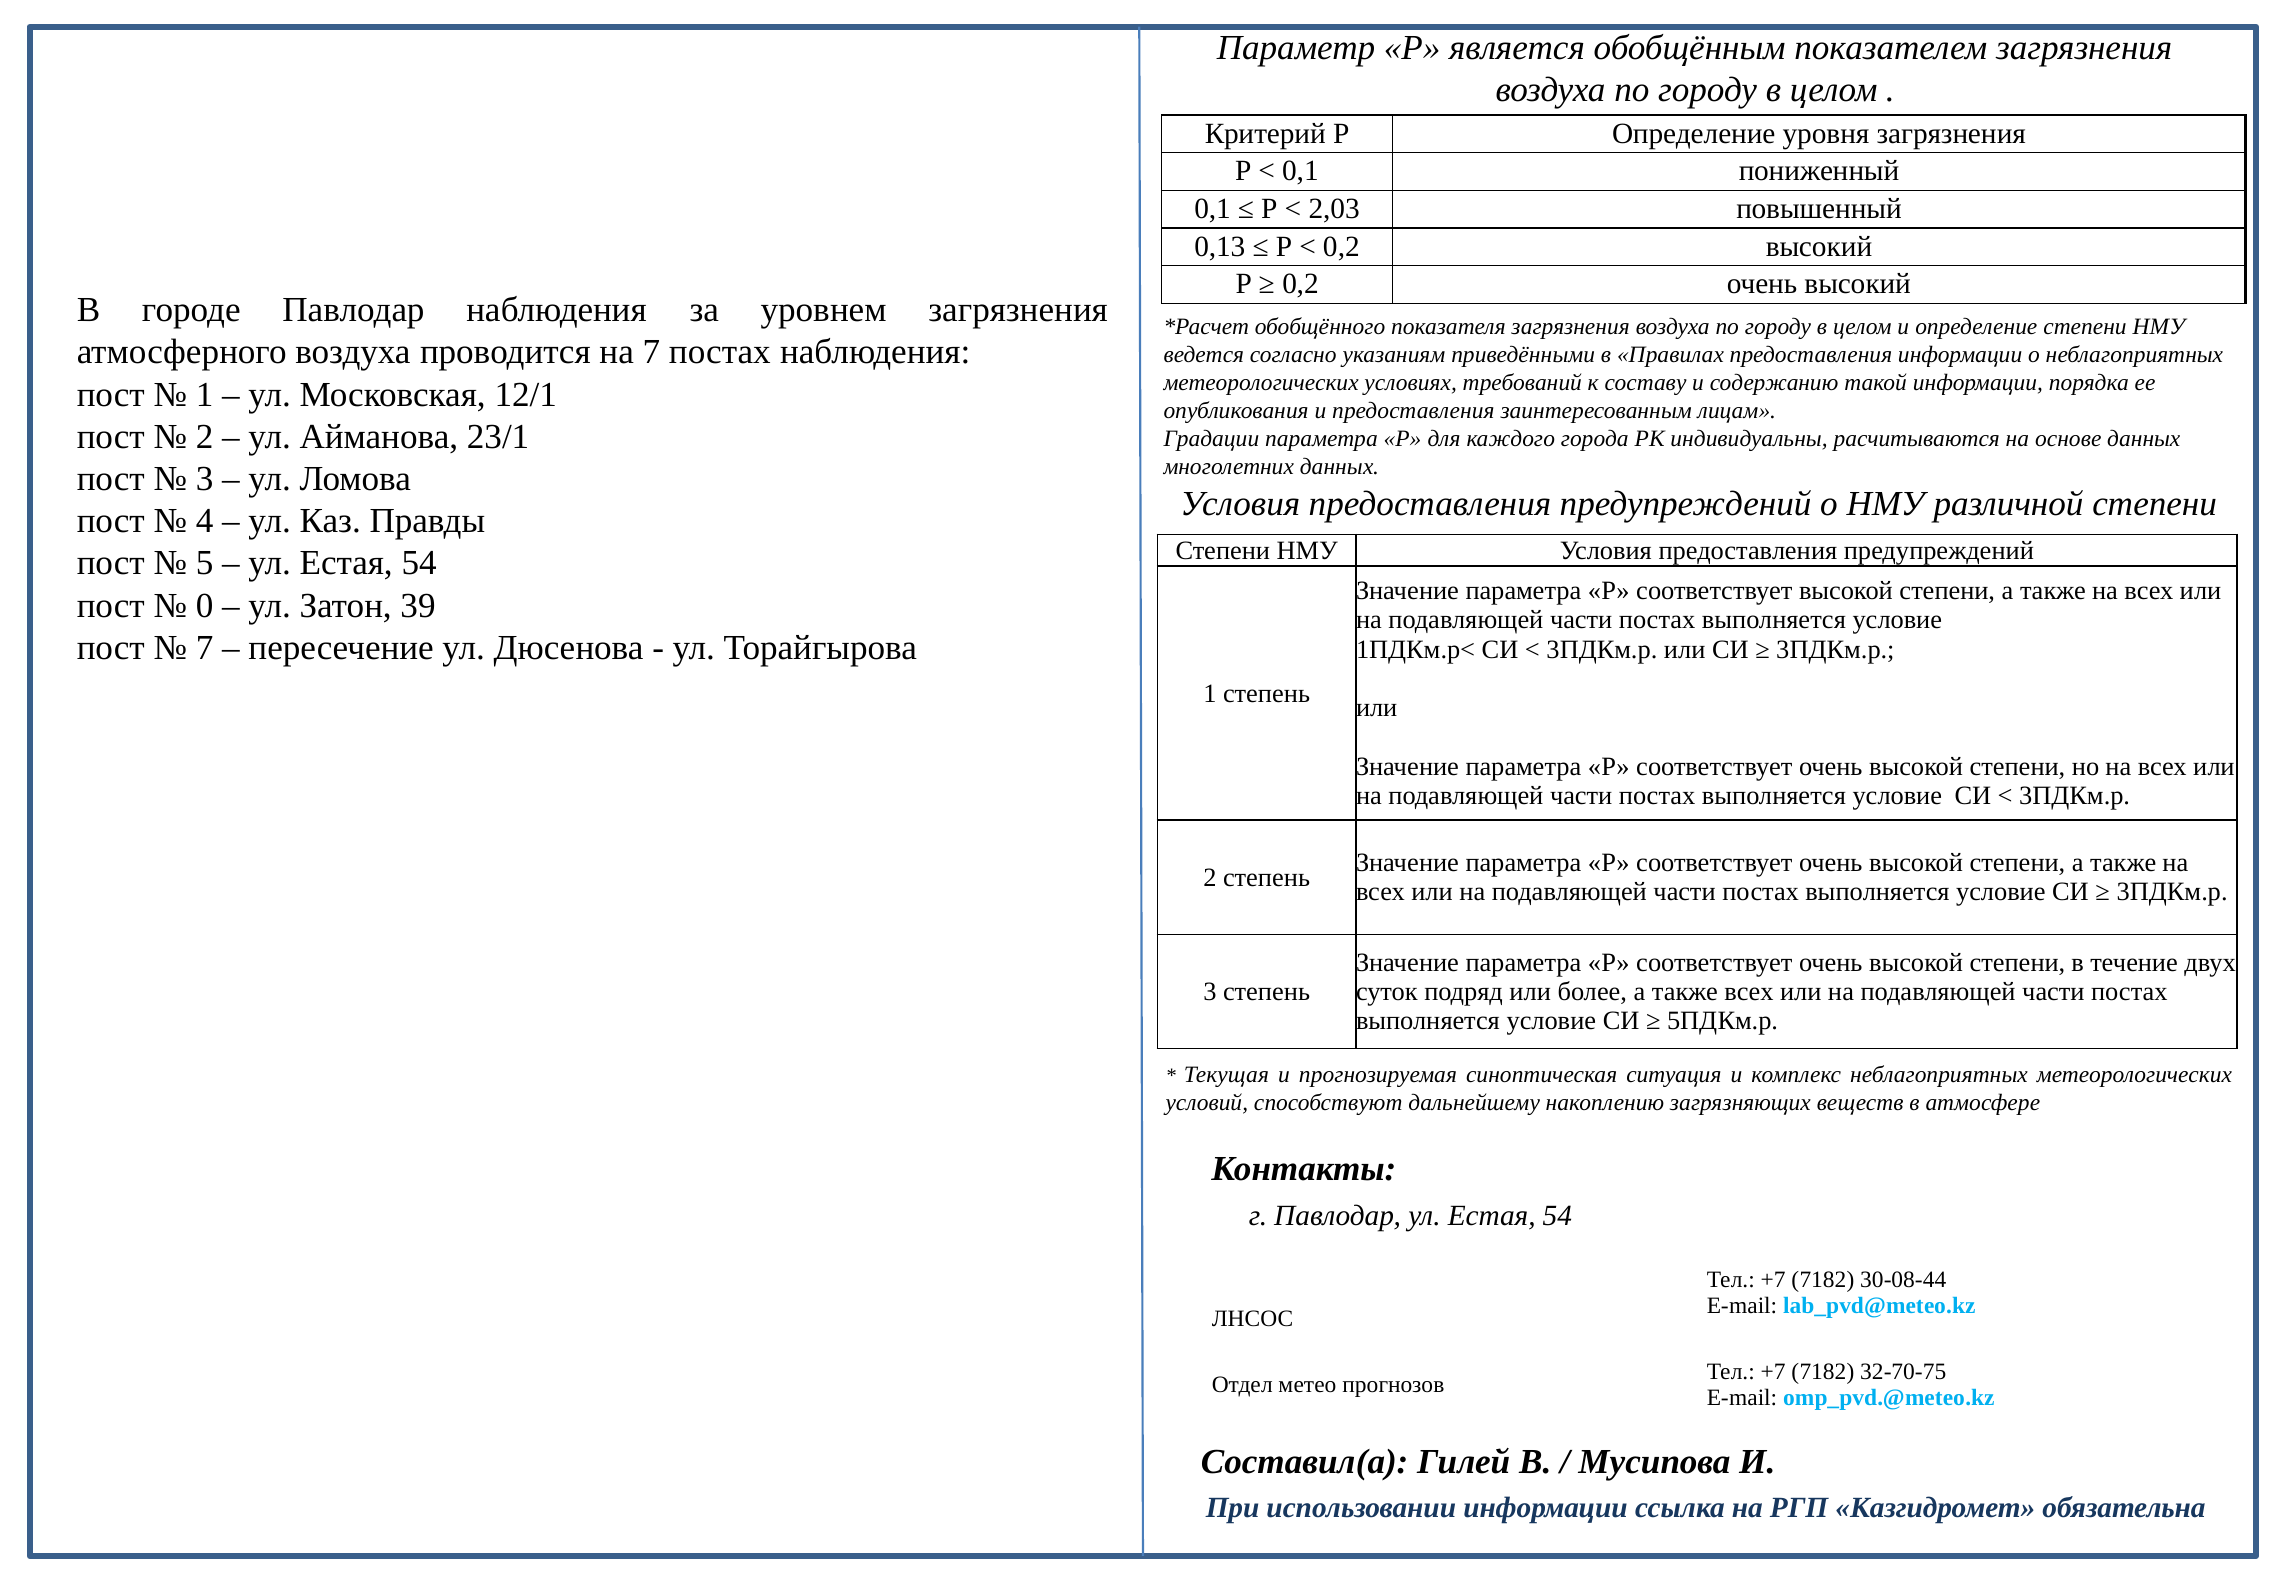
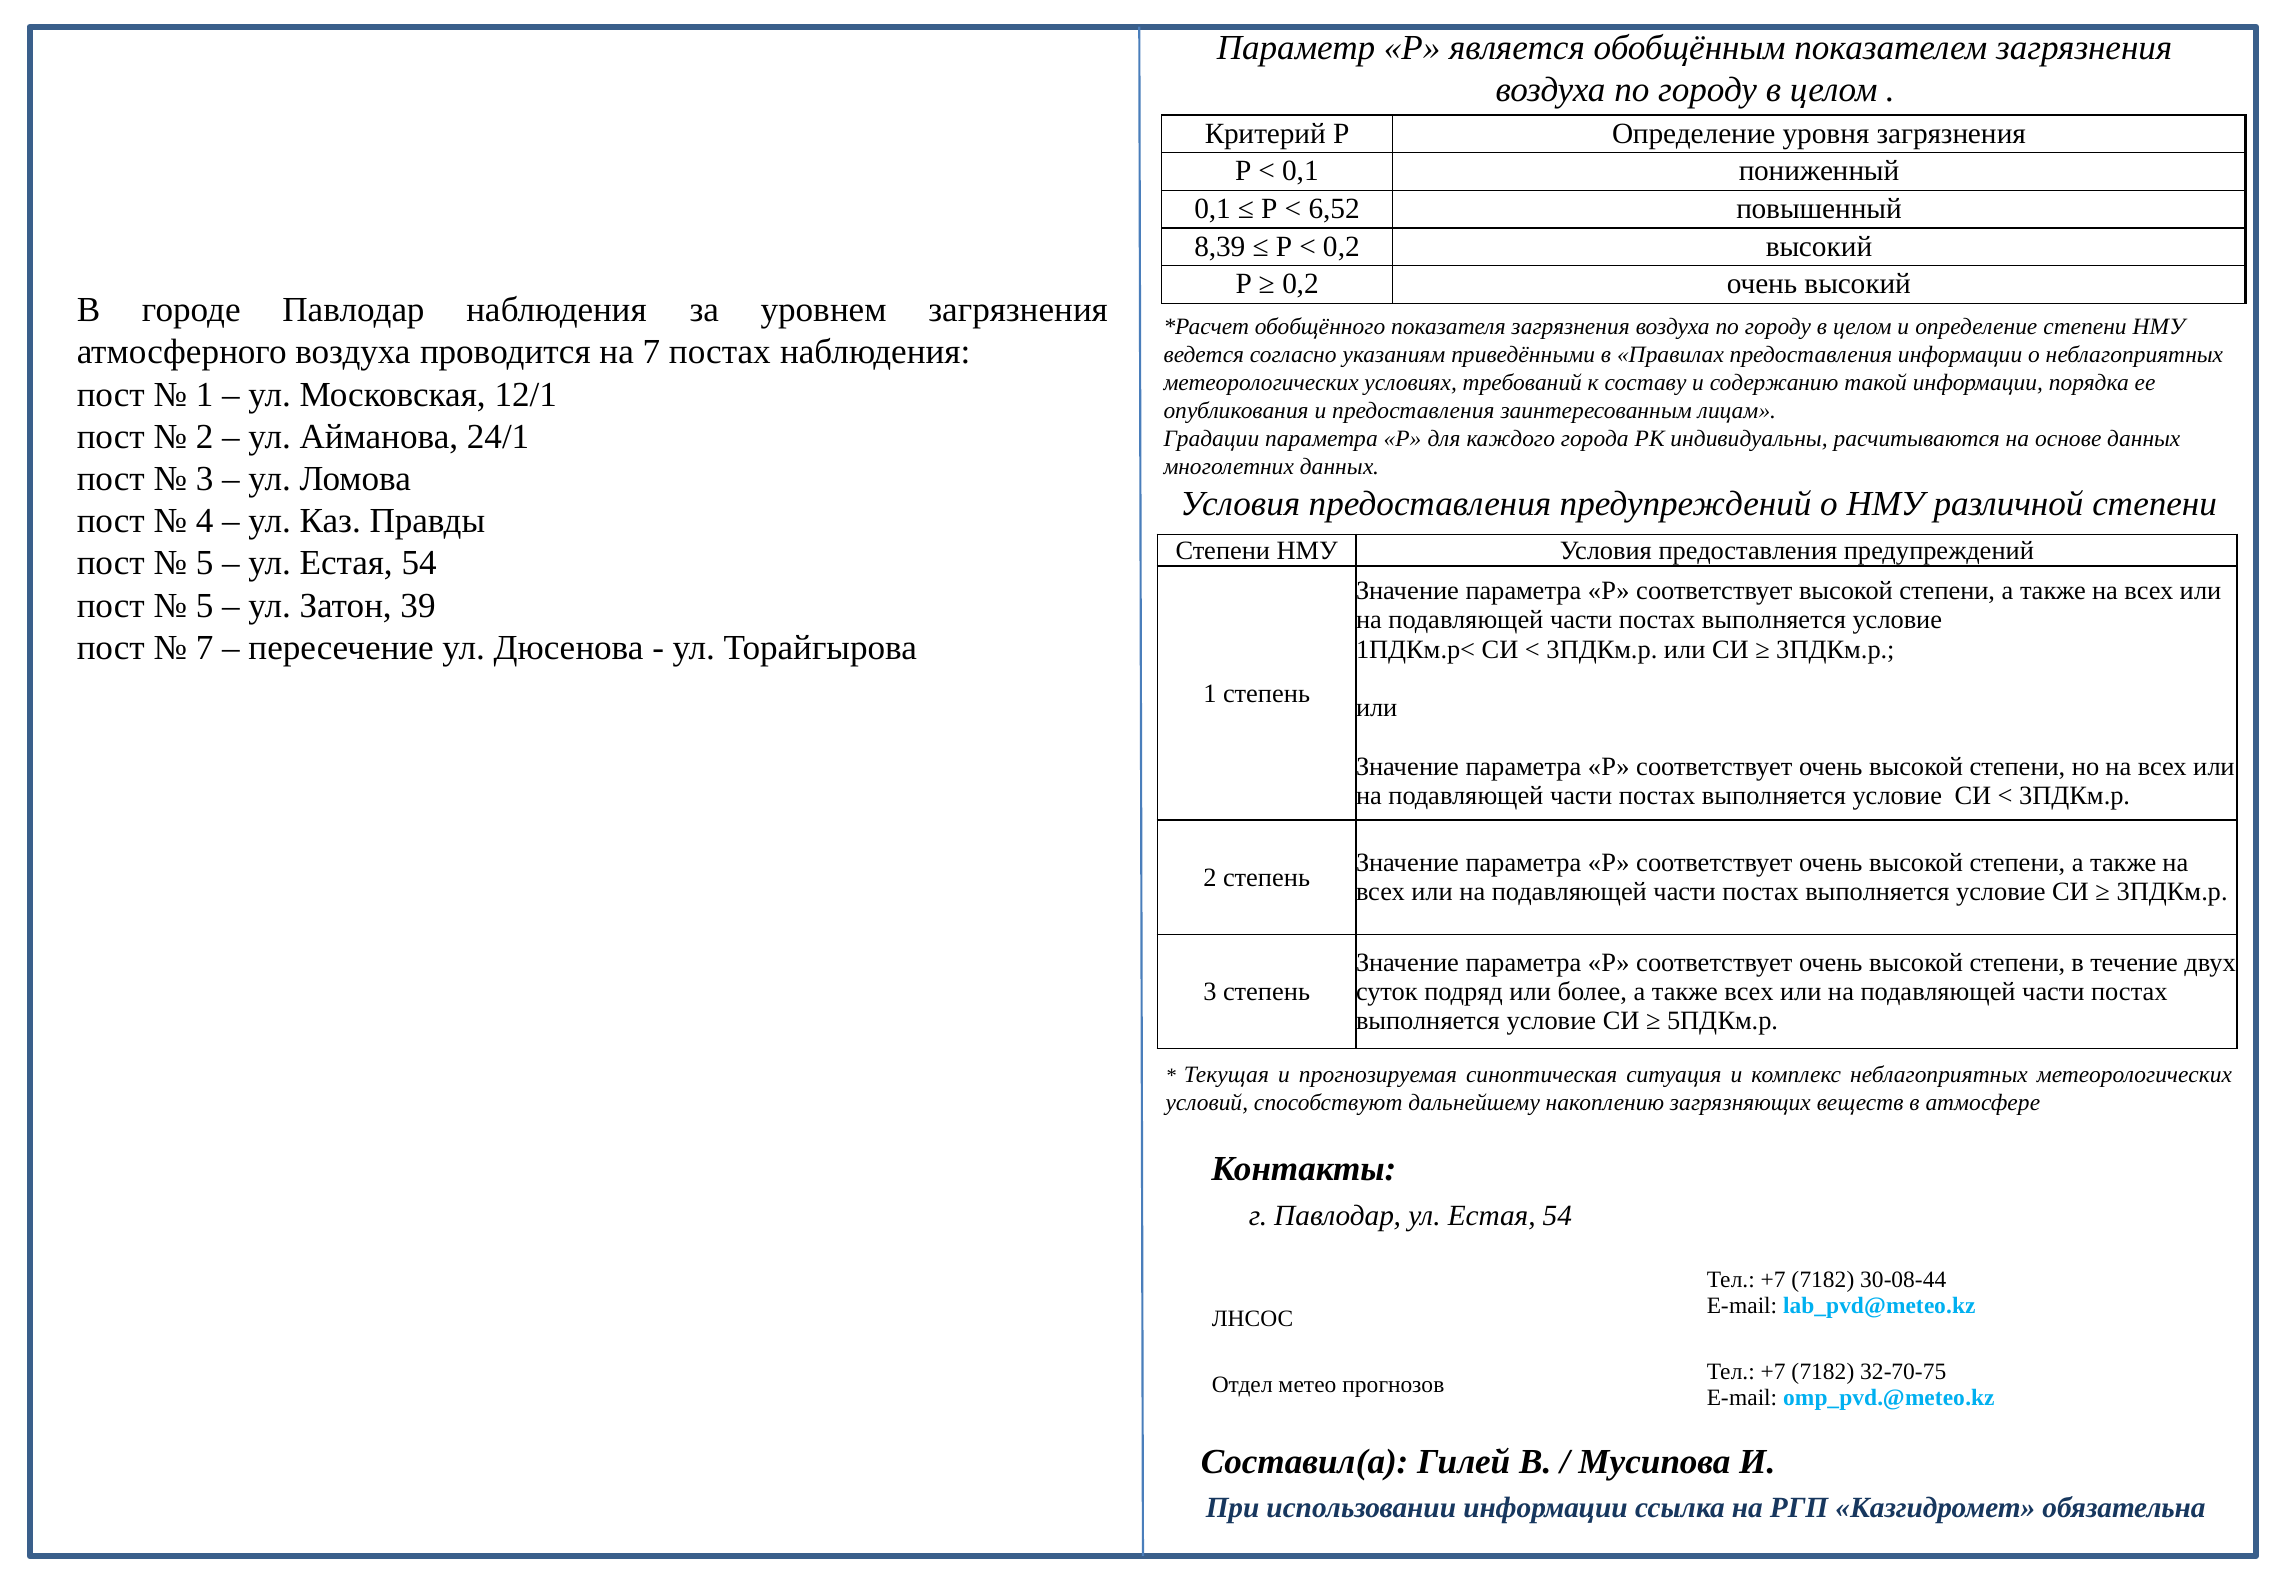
2,03: 2,03 -> 6,52
0,13: 0,13 -> 8,39
23/1: 23/1 -> 24/1
0 at (205, 605): 0 -> 5
